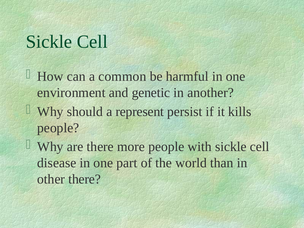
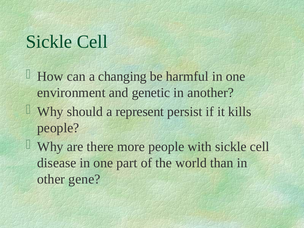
common: common -> changing
other there: there -> gene
